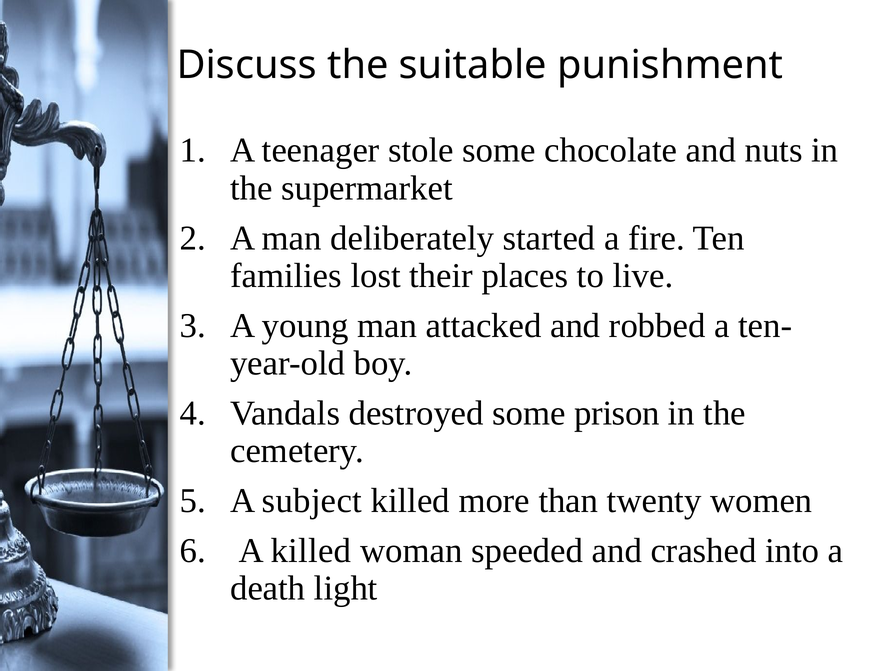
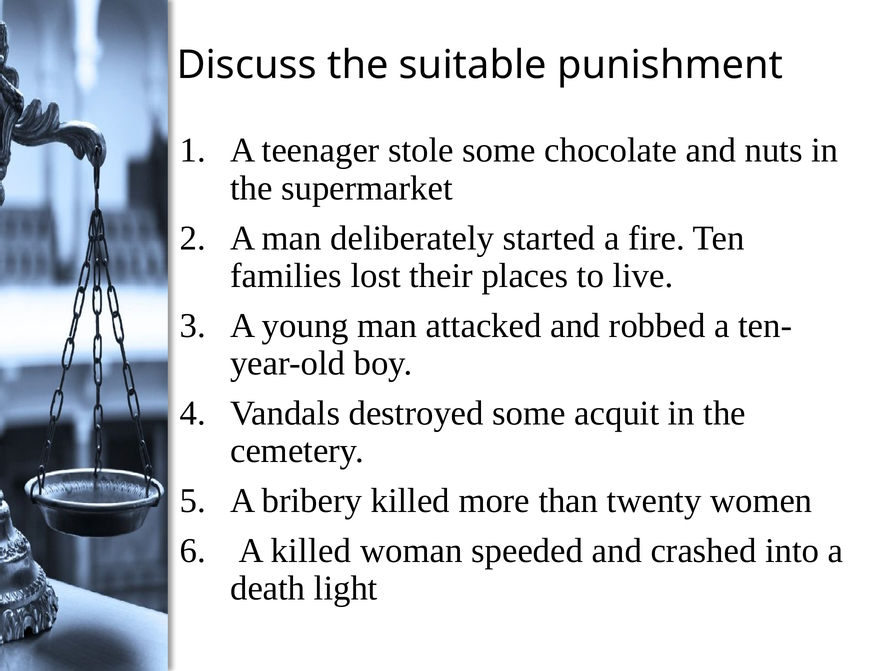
prison: prison -> acquit
subject: subject -> bribery
